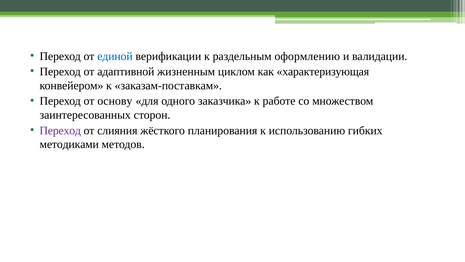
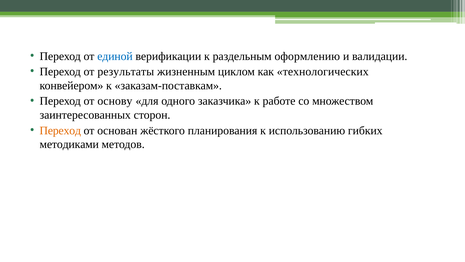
адаптивной: адаптивной -> результаты
характеризующая: характеризующая -> технологических
Переход at (60, 130) colour: purple -> orange
слияния: слияния -> основан
